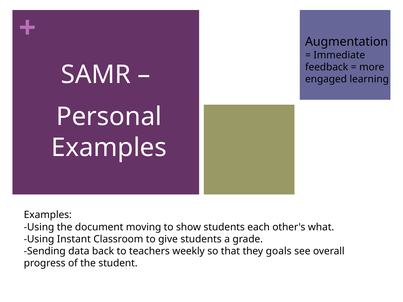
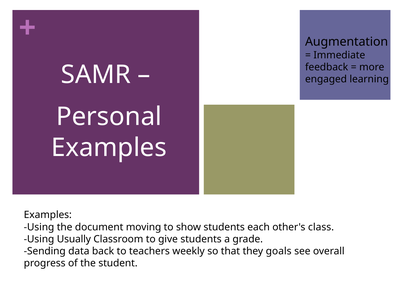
what: what -> class
Instant: Instant -> Usually
